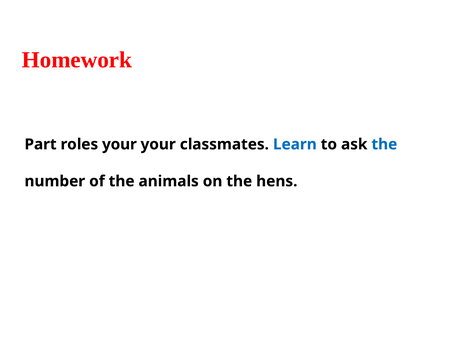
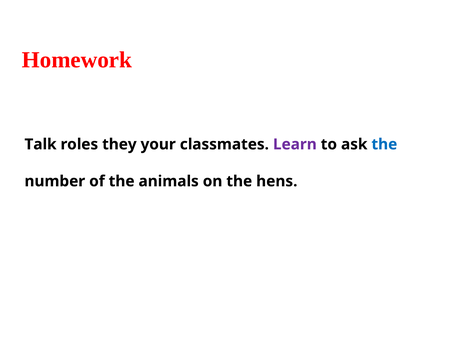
Part: Part -> Talk
roles your: your -> they
Learn colour: blue -> purple
